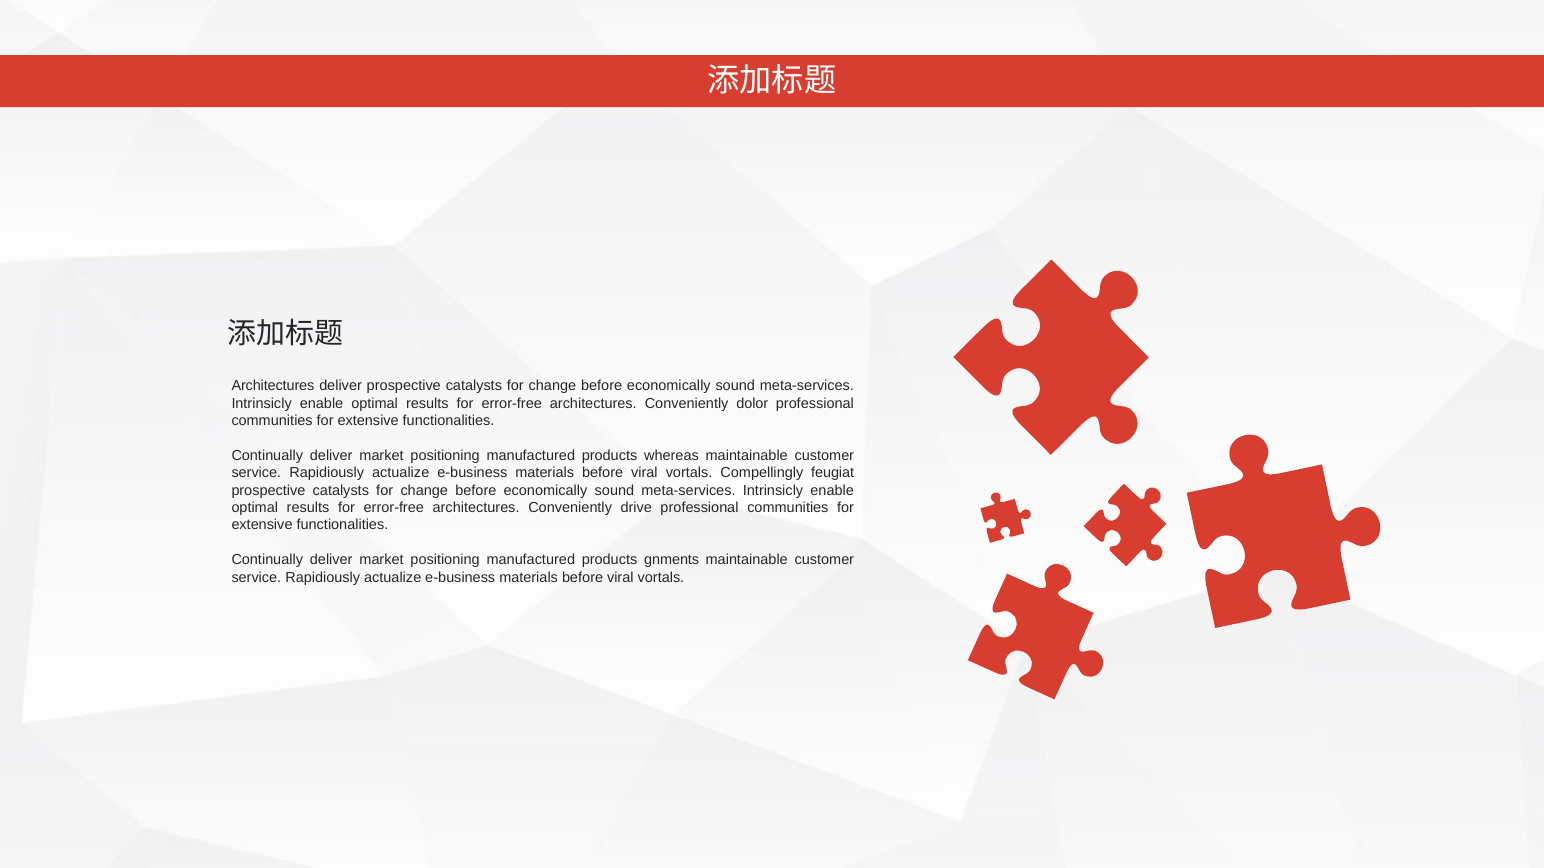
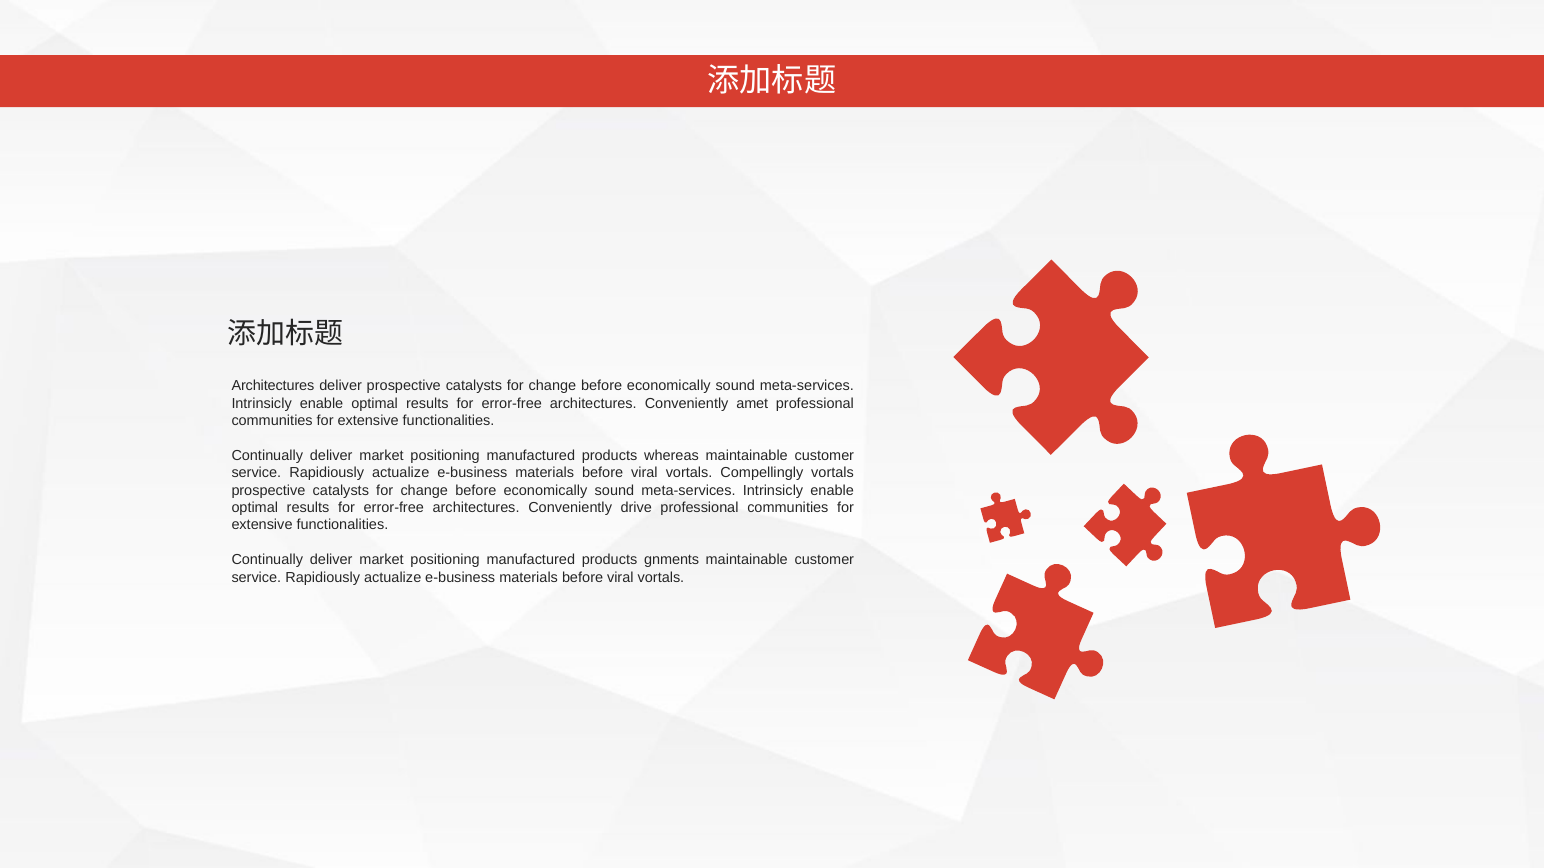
dolor: dolor -> amet
Compellingly feugiat: feugiat -> vortals
